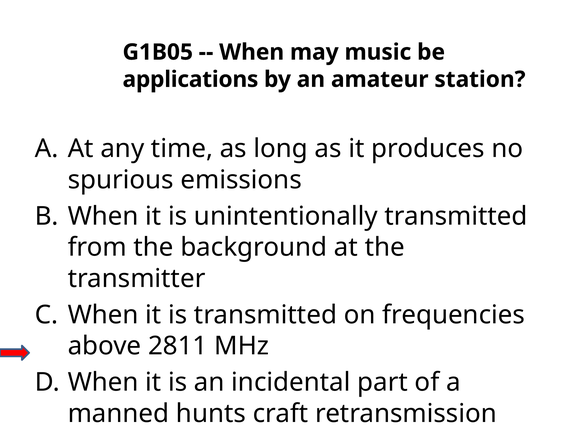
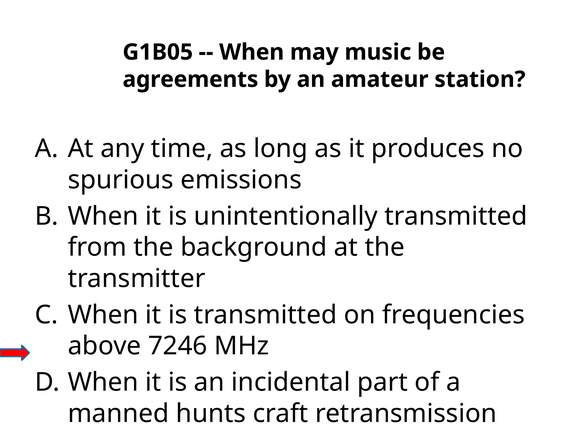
applications: applications -> agreements
2811: 2811 -> 7246
